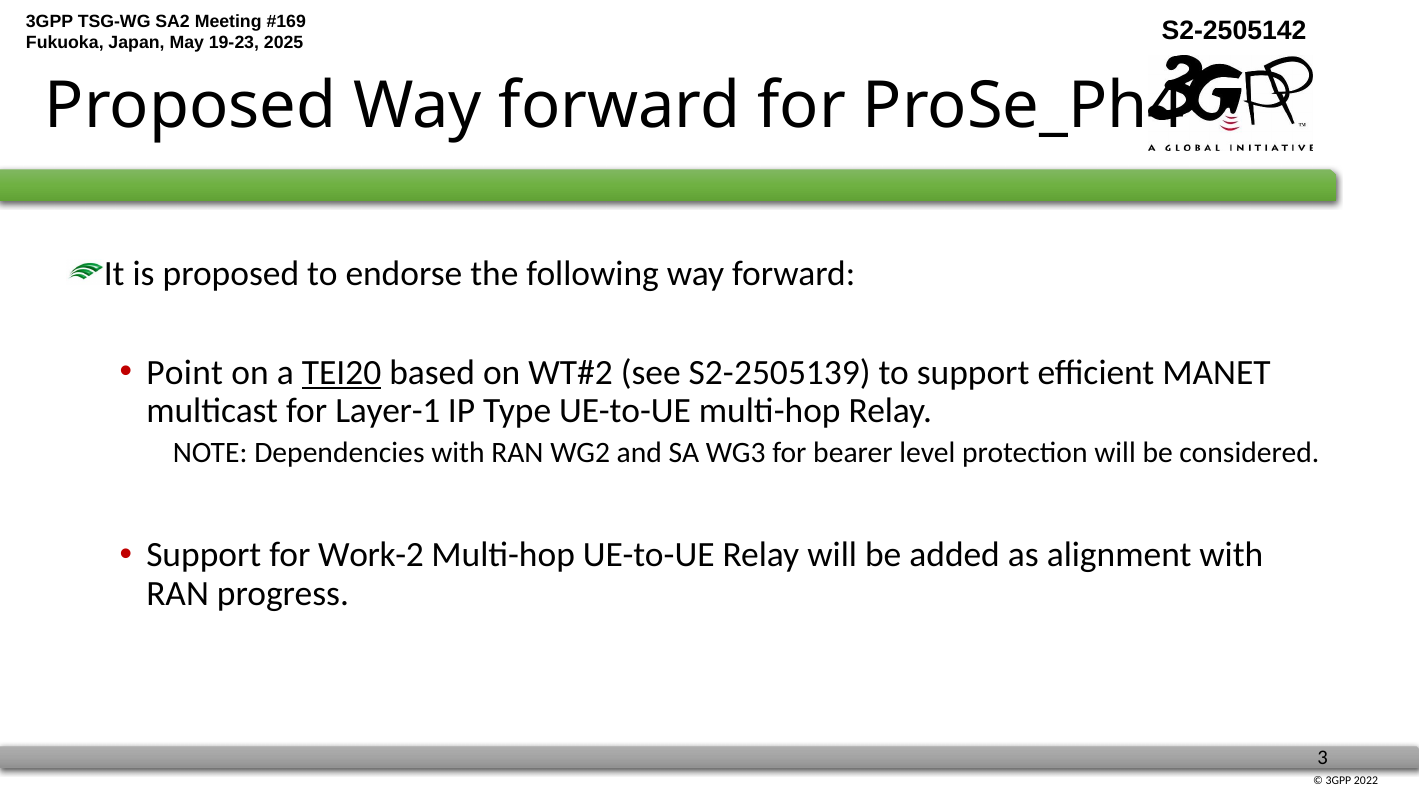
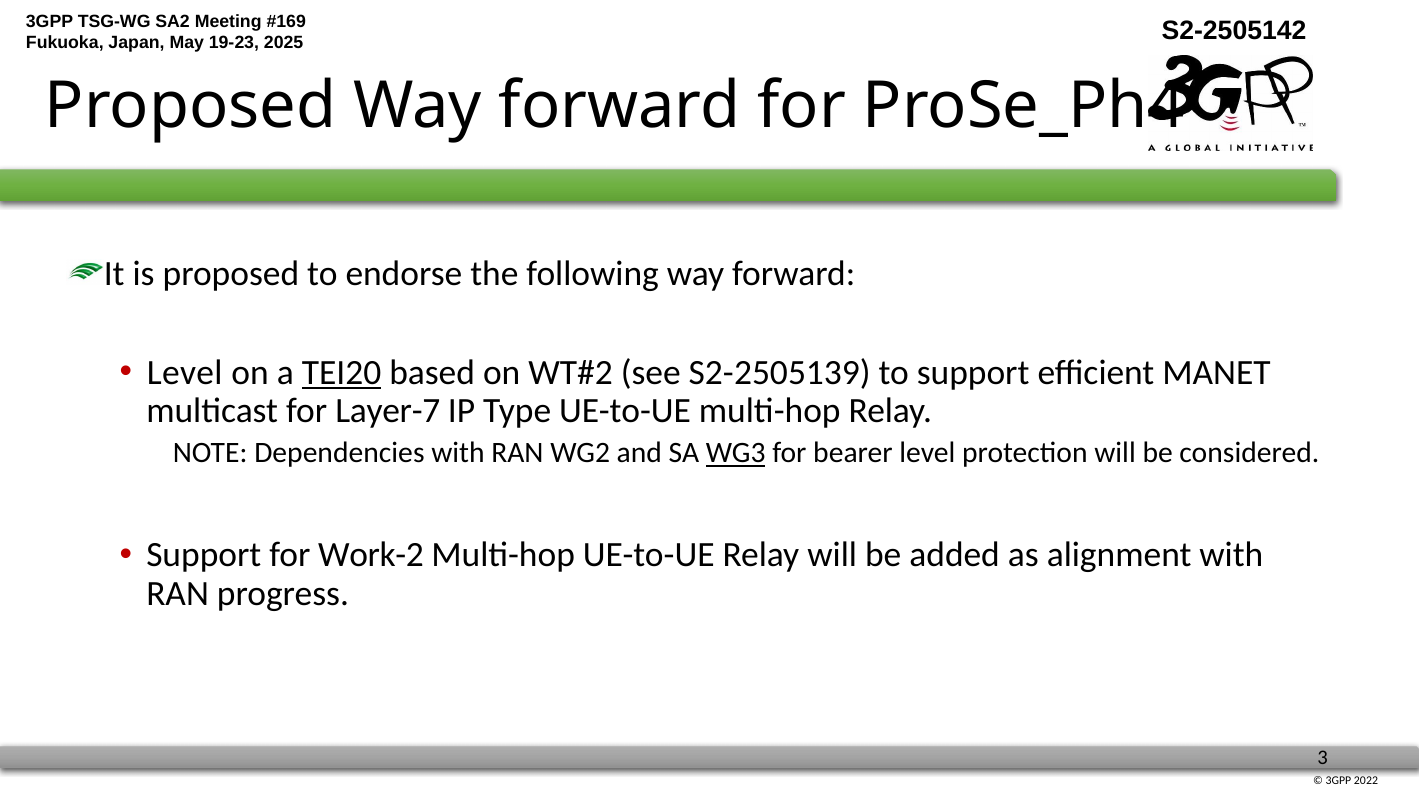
Point at (185, 372): Point -> Level
Layer-1: Layer-1 -> Layer-7
WG3 underline: none -> present
